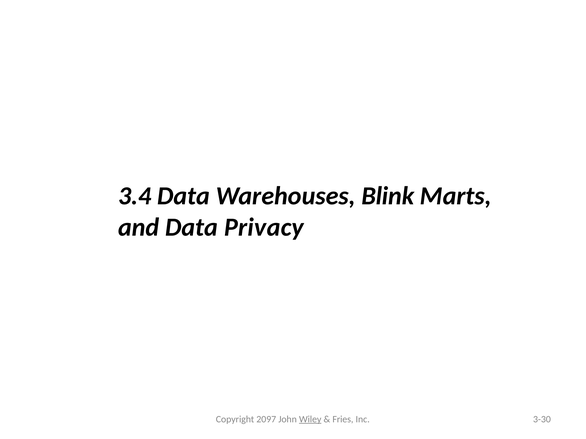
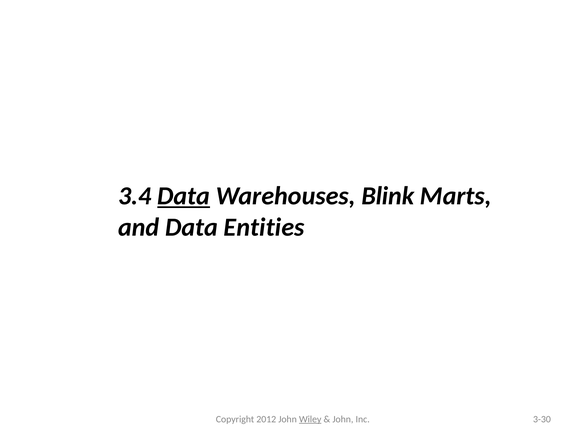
Data at (184, 196) underline: none -> present
Privacy: Privacy -> Entities
2097: 2097 -> 2012
Fries at (343, 420): Fries -> John
